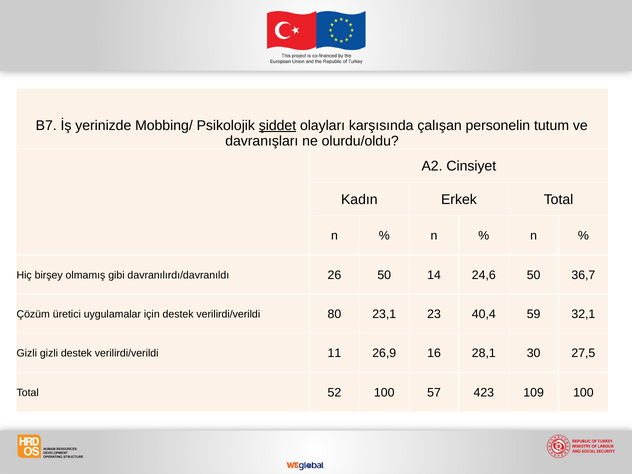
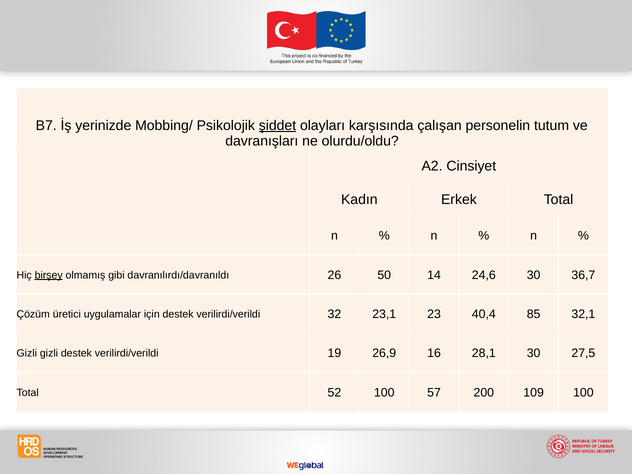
birşey underline: none -> present
24,6 50: 50 -> 30
80: 80 -> 32
59: 59 -> 85
11: 11 -> 19
423: 423 -> 200
